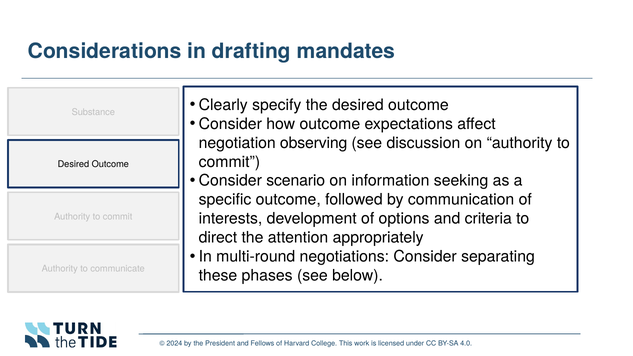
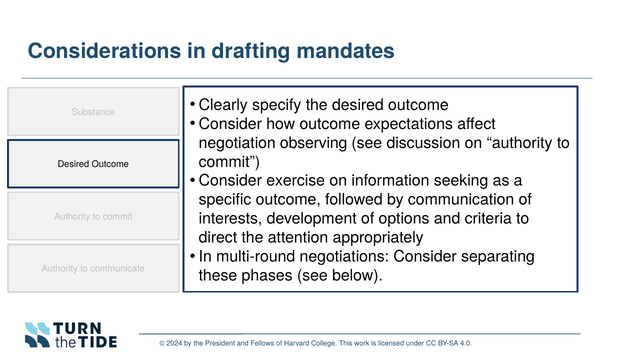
scenario: scenario -> exercise
